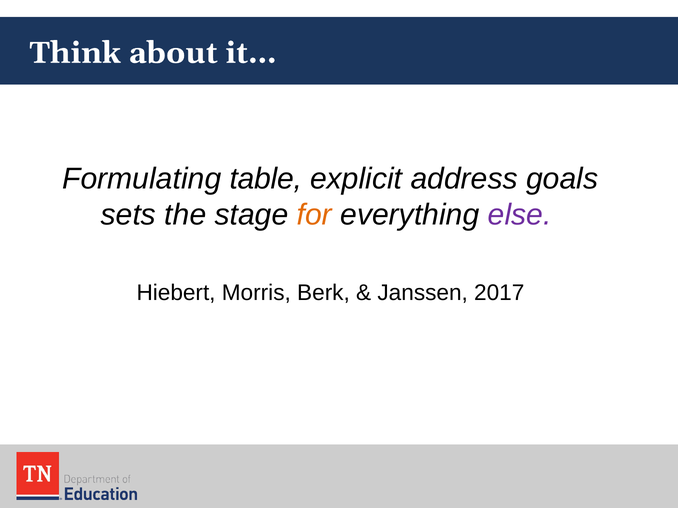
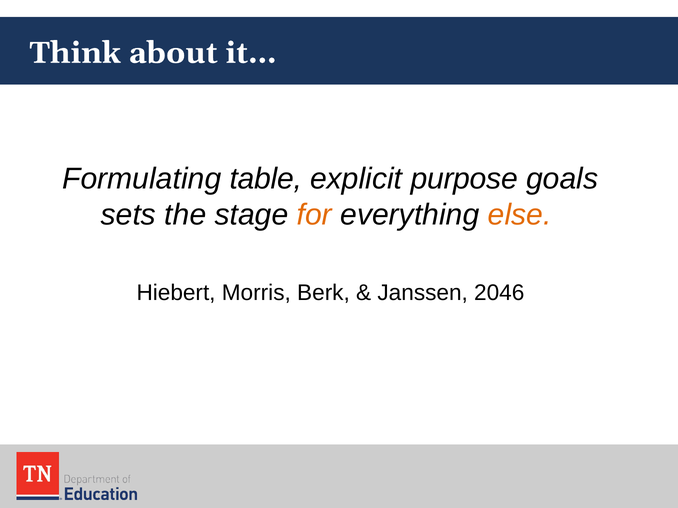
address: address -> purpose
else colour: purple -> orange
2017: 2017 -> 2046
